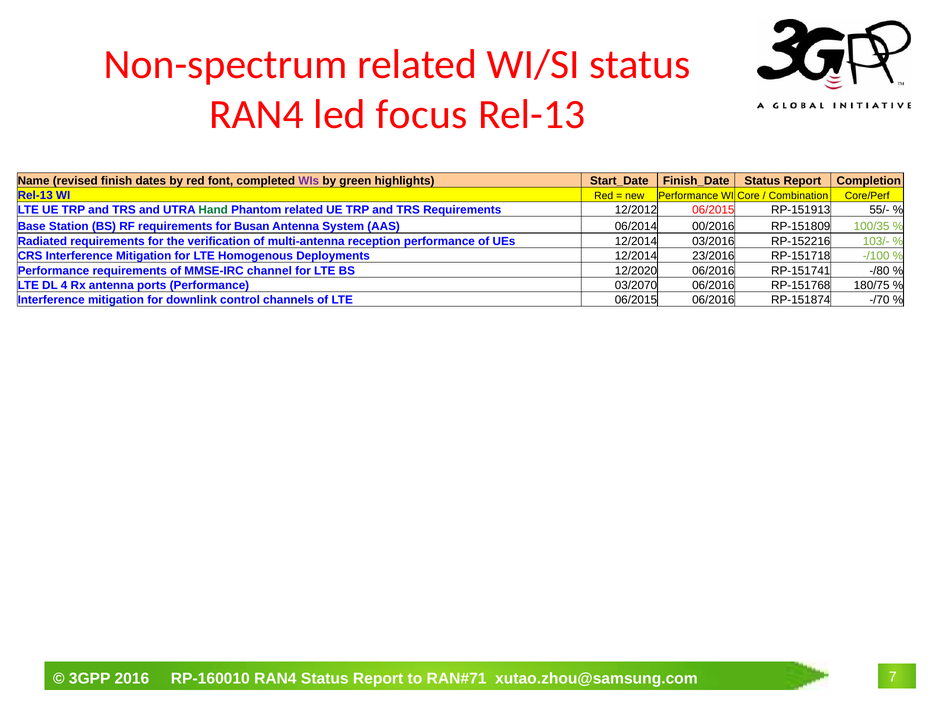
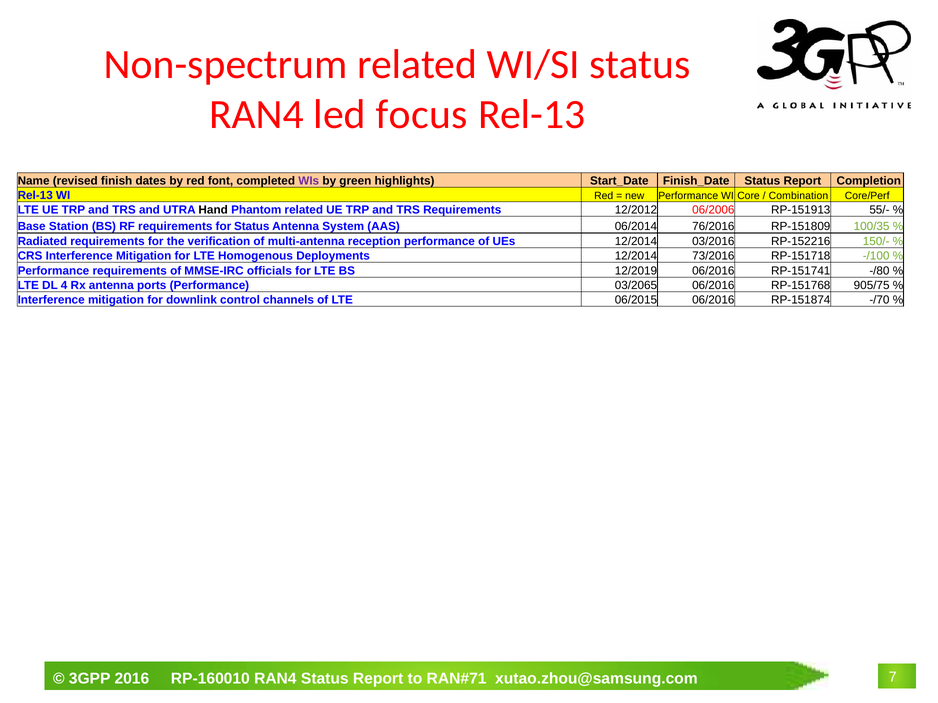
Hand colour: green -> black
12/2012 06/2015: 06/2015 -> 06/2006
for Busan: Busan -> Status
00/2016: 00/2016 -> 76/2016
103/-: 103/- -> 150/-
23/2016: 23/2016 -> 73/2016
channel: channel -> officials
12/2020: 12/2020 -> 12/2019
03/2070: 03/2070 -> 03/2065
180/75: 180/75 -> 905/75
